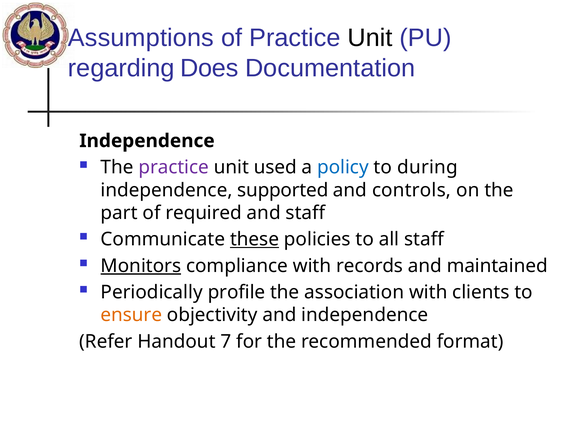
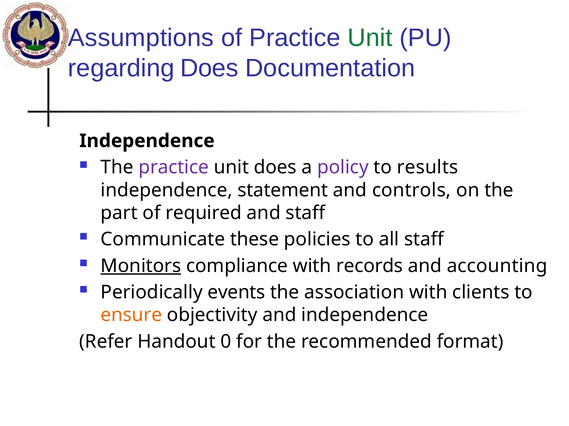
Unit at (370, 38) colour: black -> green
unit used: used -> does
policy colour: blue -> purple
during: during -> results
supported: supported -> statement
these underline: present -> none
maintained: maintained -> accounting
profile: profile -> events
7: 7 -> 0
